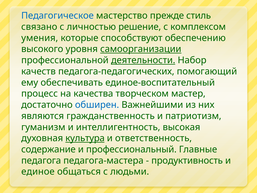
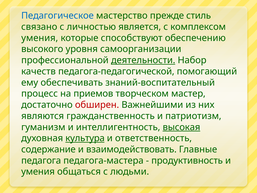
решение: решение -> является
самоорганизации underline: present -> none
педагога-педагогических: педагога-педагогических -> педагога-педагогической
единое-воспитательный: единое-воспитательный -> знаний-воспитательный
качества: качества -> приемов
обширен colour: blue -> red
высокая underline: none -> present
профессиональный: профессиональный -> взаимодействовать
единое at (38, 171): единое -> умения
